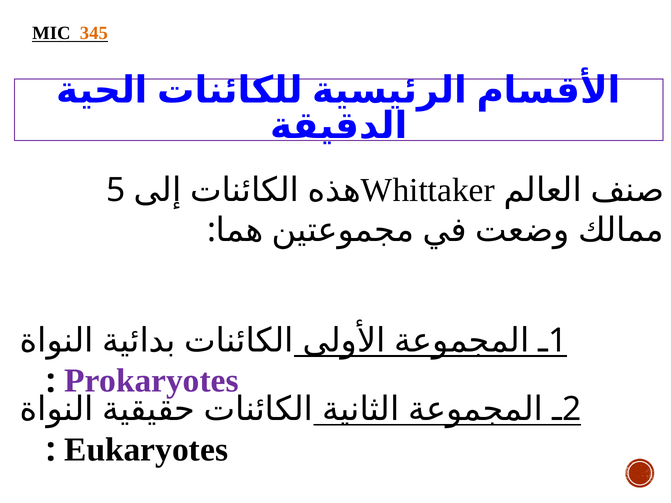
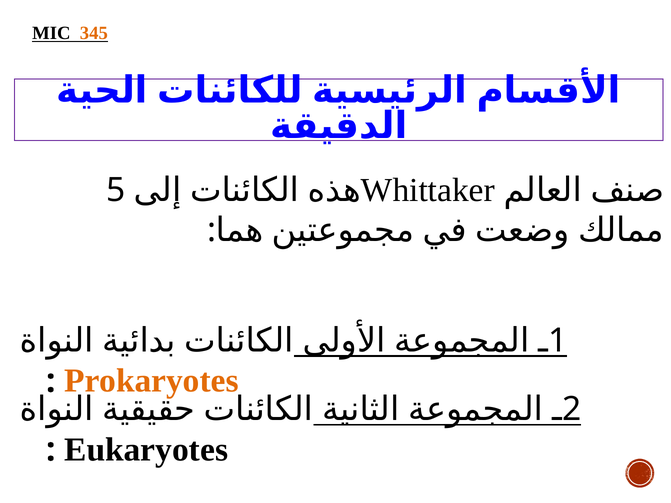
Prokaryotes colour: purple -> orange
